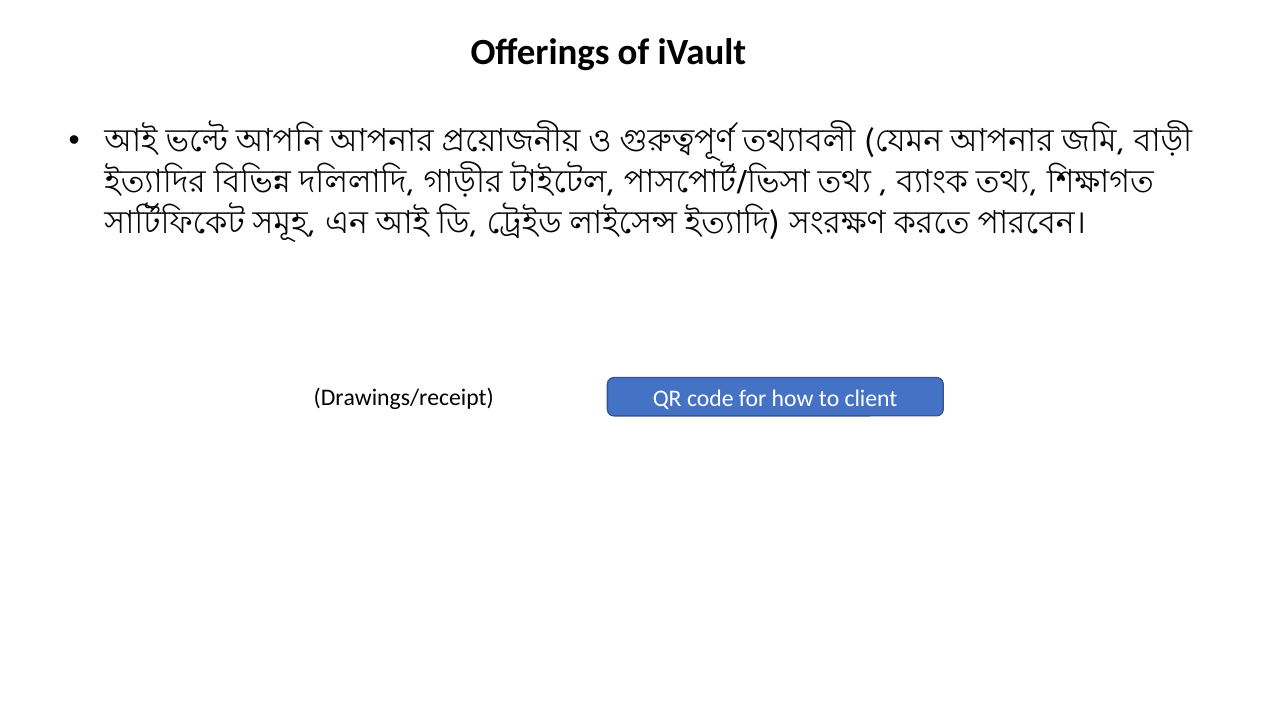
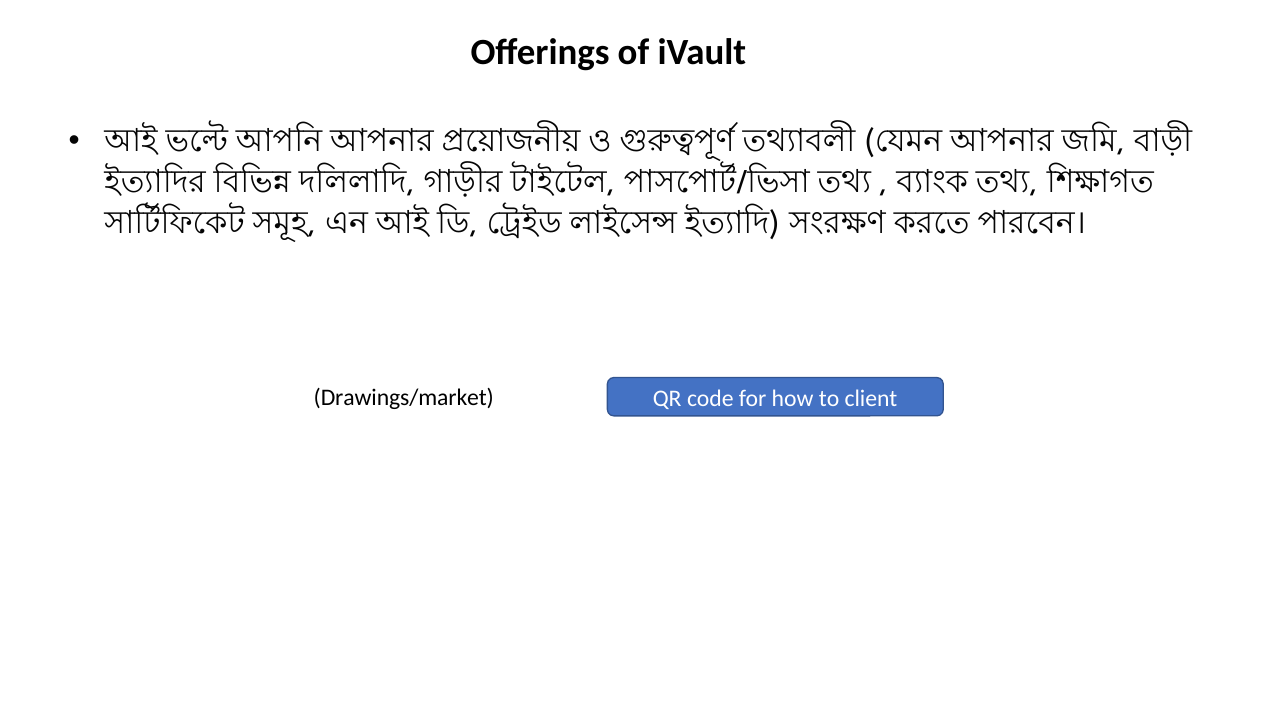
Drawings/receipt: Drawings/receipt -> Drawings/market
